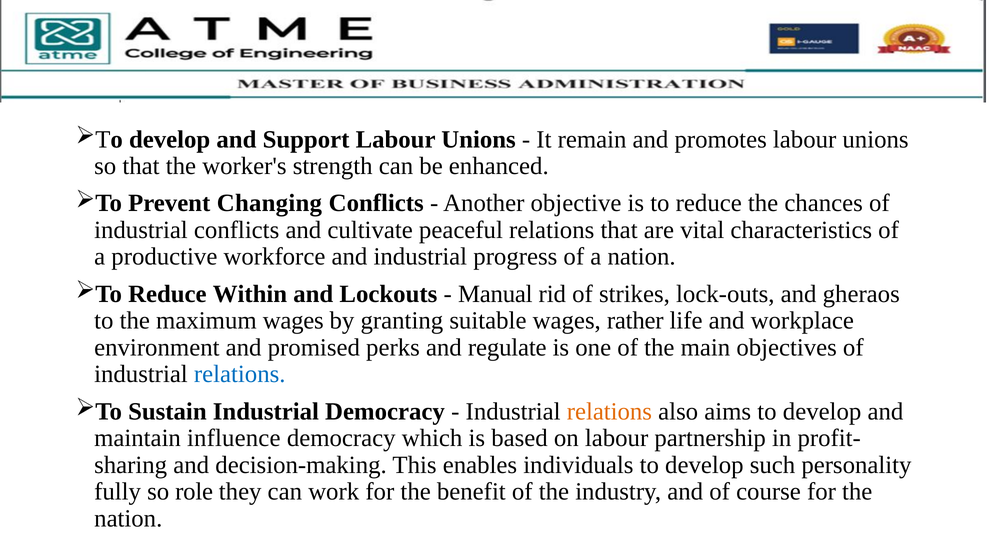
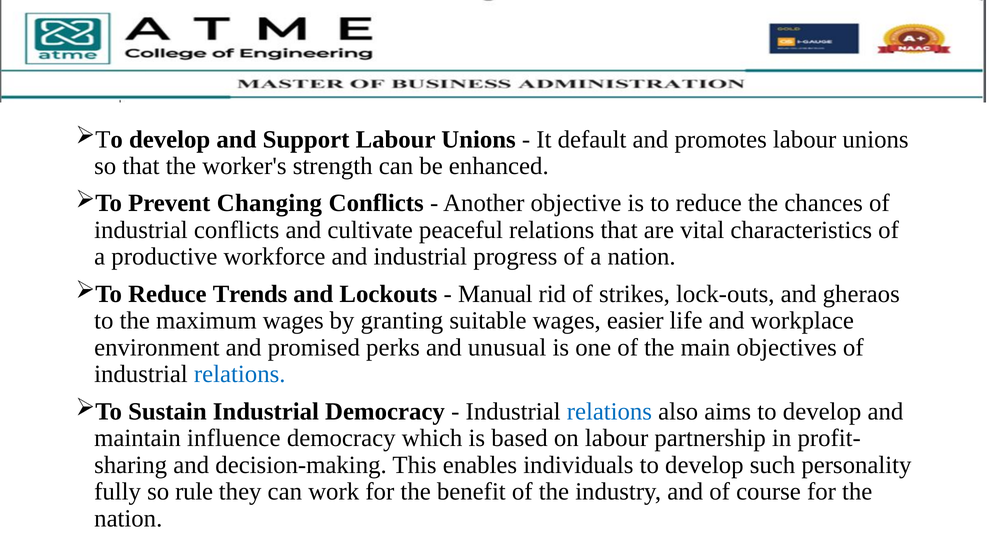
remain: remain -> default
Within: Within -> Trends
rather: rather -> easier
regulate: regulate -> unusual
relations at (609, 411) colour: orange -> blue
role: role -> rule
